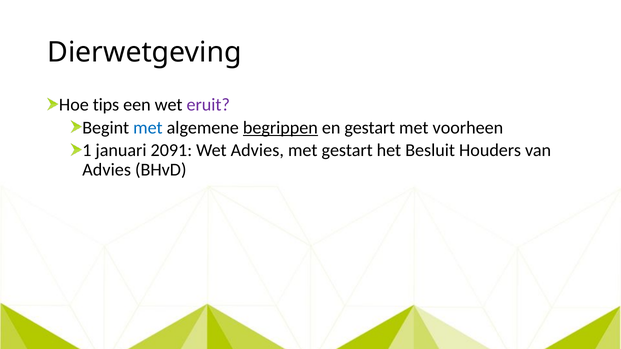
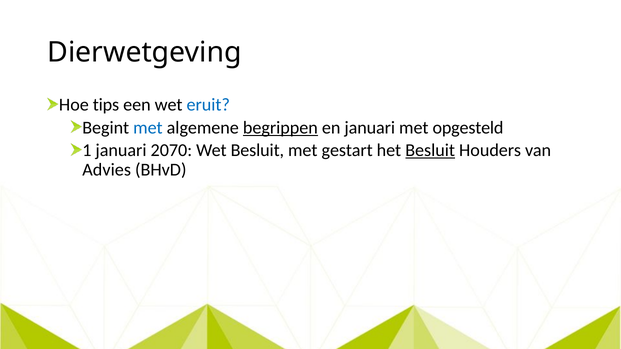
eruit colour: purple -> blue
en gestart: gestart -> januari
voorheen: voorheen -> opgesteld
2091: 2091 -> 2070
Wet Advies: Advies -> Besluit
Besluit at (430, 150) underline: none -> present
